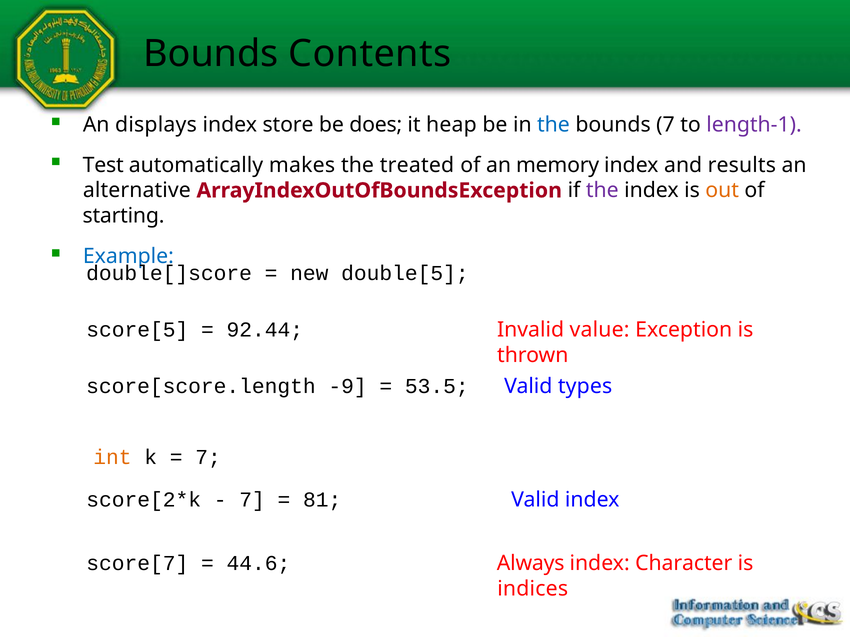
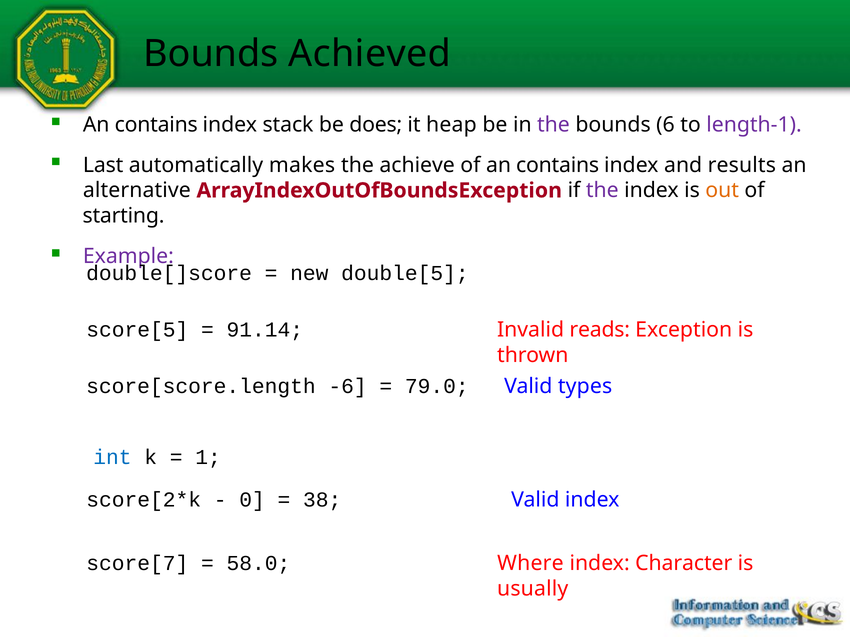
Contents: Contents -> Achieved
displays at (156, 125): displays -> contains
store: store -> stack
the at (553, 125) colour: blue -> purple
bounds 7: 7 -> 6
Test: Test -> Last
treated: treated -> achieve
of an memory: memory -> contains
Example colour: blue -> purple
92.44: 92.44 -> 91.14
value: value -> reads
-9: -9 -> -6
53.5: 53.5 -> 79.0
int colour: orange -> blue
7 at (208, 458): 7 -> 1
7 at (252, 500): 7 -> 0
81: 81 -> 38
44.6: 44.6 -> 58.0
Always: Always -> Where
indices: indices -> usually
